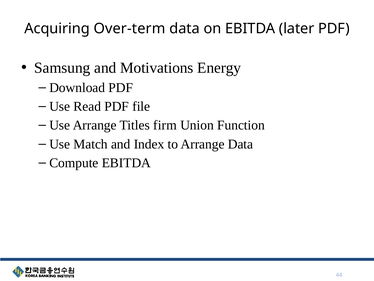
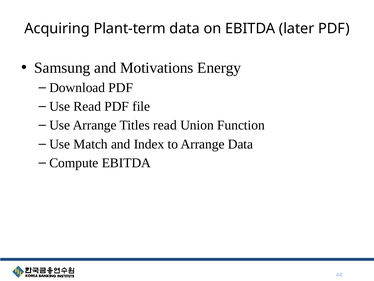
Over-term: Over-term -> Plant-term
Titles firm: firm -> read
